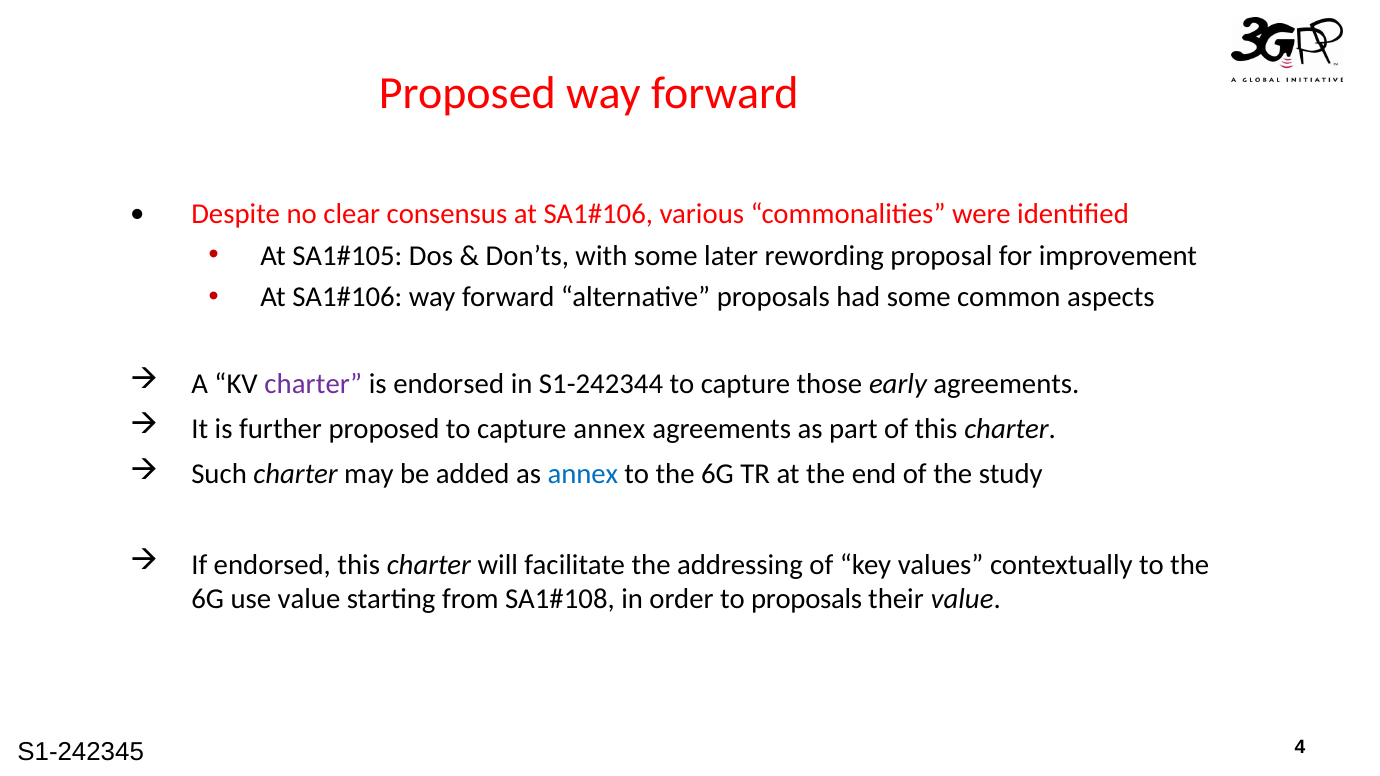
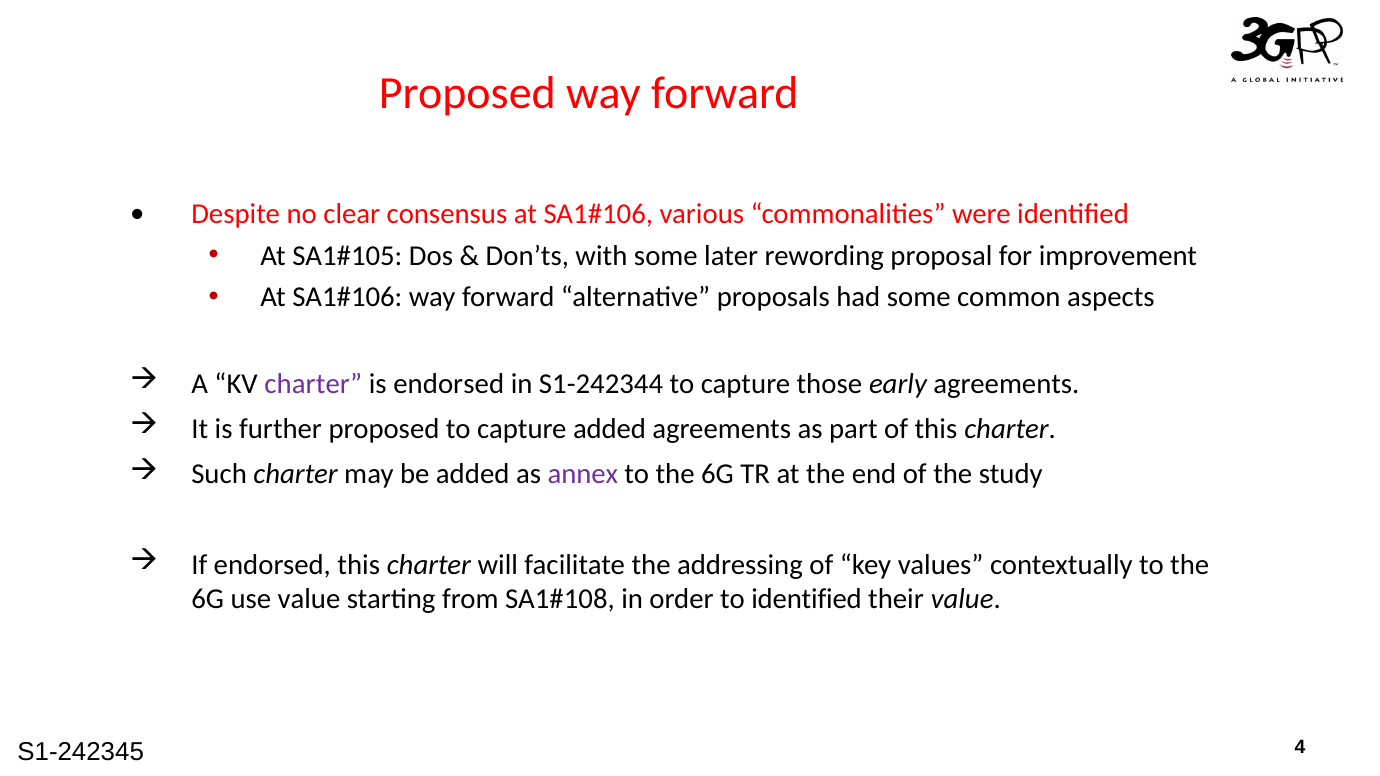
capture annex: annex -> added
annex at (583, 475) colour: blue -> purple
to proposals: proposals -> identified
